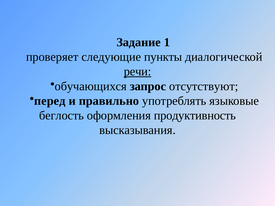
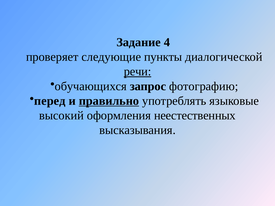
1: 1 -> 4
отсутствуют: отсутствуют -> фотографию
правильно underline: none -> present
беглость: беглость -> высокий
продуктивность: продуктивность -> неестественных
